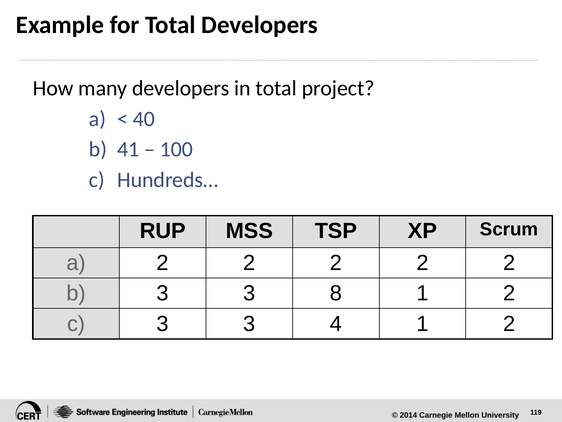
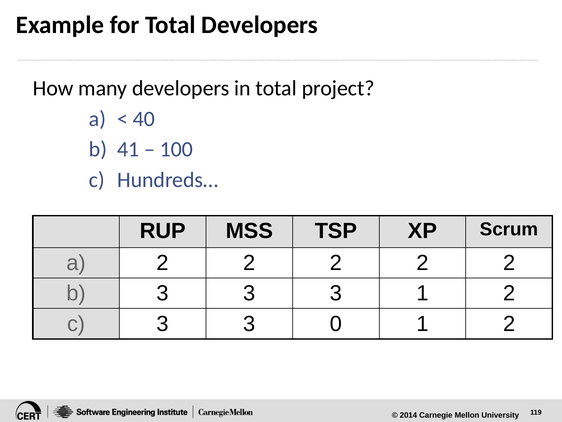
3 3 8: 8 -> 3
4: 4 -> 0
